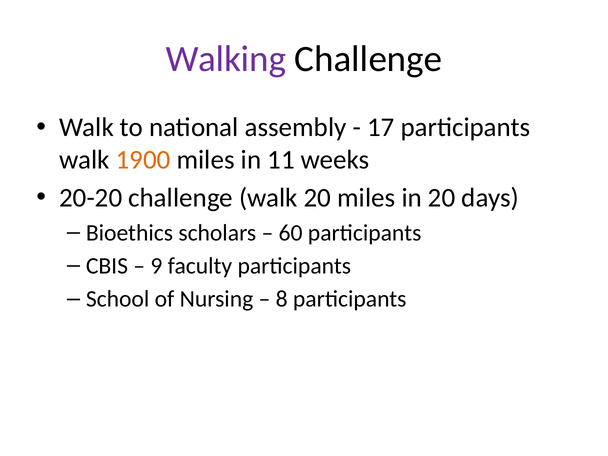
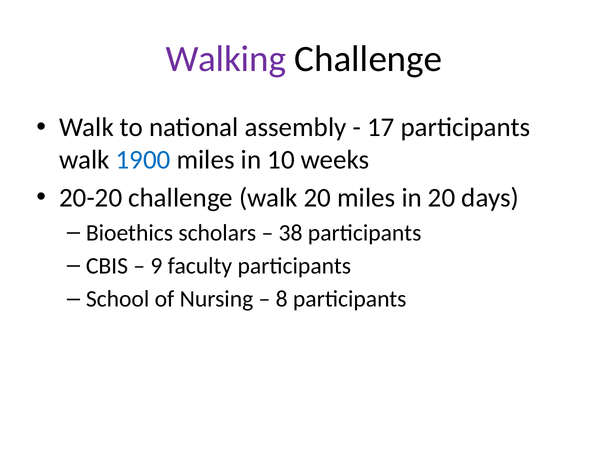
1900 colour: orange -> blue
11: 11 -> 10
60: 60 -> 38
